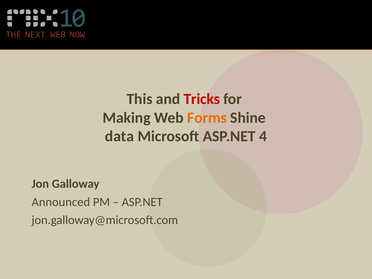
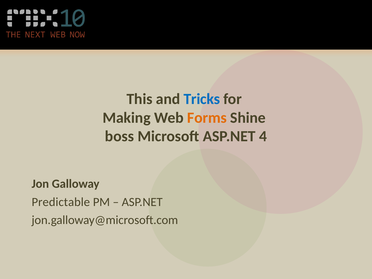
Tricks colour: red -> blue
data: data -> boss
Announced: Announced -> Predictable
